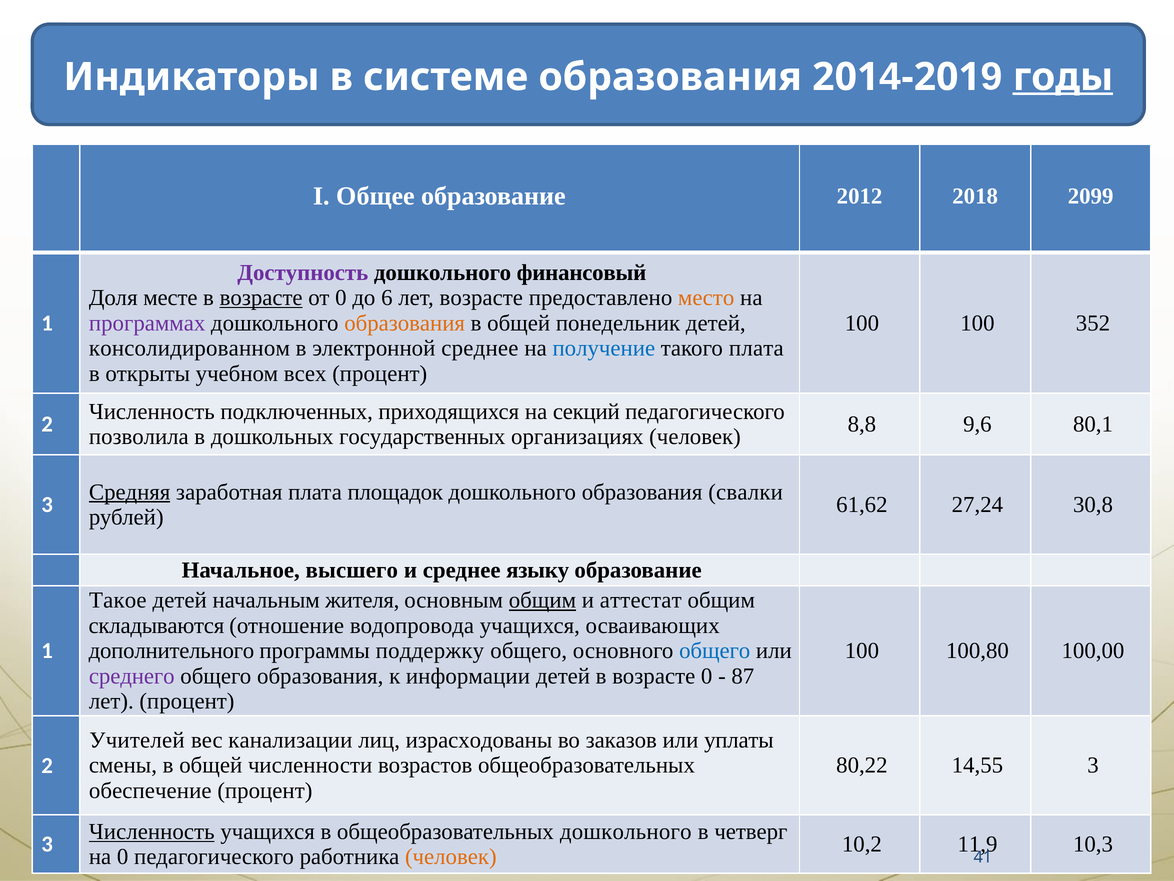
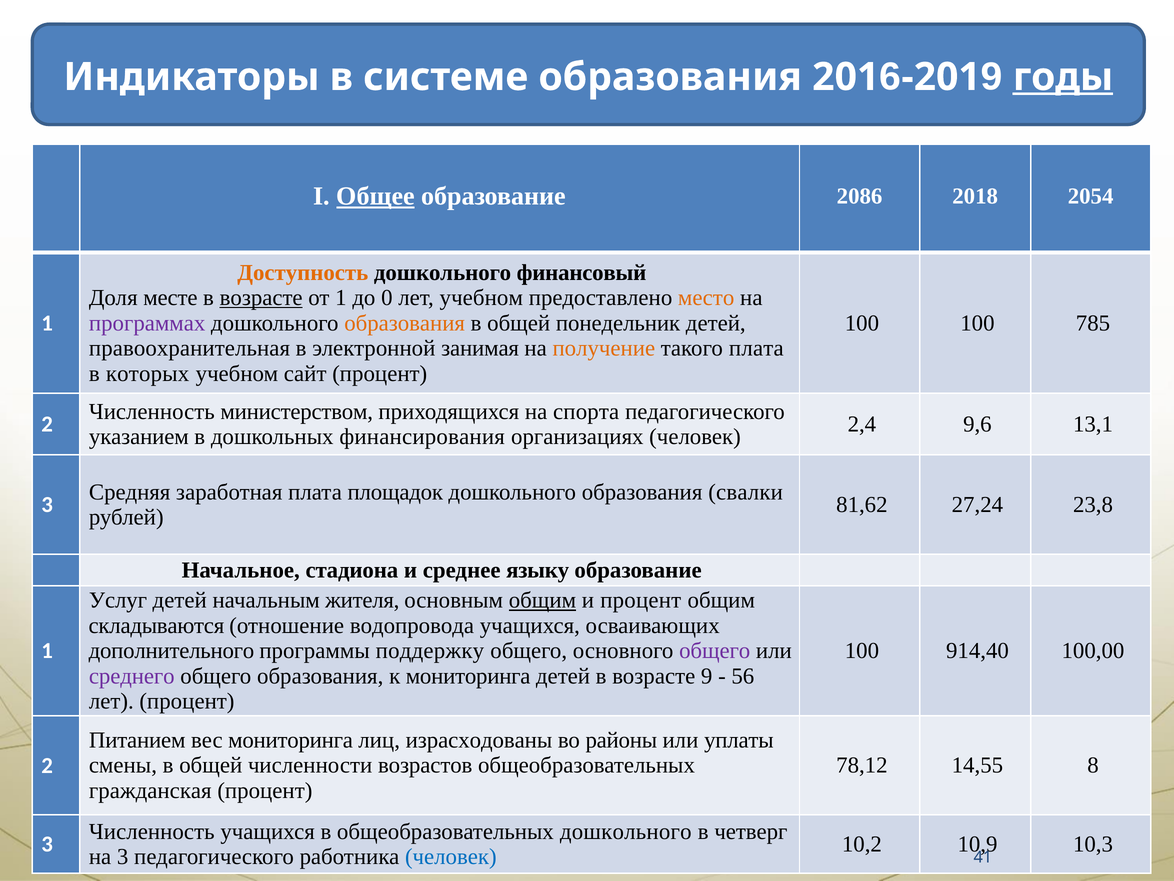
4: 4 -> 6
Общее underline: none -> present
2012: 2012 -> 2086
2099: 2099 -> 2054
Доступность colour: purple -> orange
от 0: 0 -> 1
6: 6 -> 0
лет возрасте: возрасте -> учебном
352: 352 -> 785
консолидированном: консолидированном -> правоохранительная
электронной среднее: среднее -> занимая
получение colour: blue -> orange
открыты: открыты -> которых
всех: всех -> сайт
подключенных: подключенных -> министерством
секций: секций -> спорта
8,8: 8,8 -> 2,4
80,1: 80,1 -> 13,1
позволила: позволила -> указанием
государственных: государственных -> финансирования
Средняя underline: present -> none
61,62: 61,62 -> 81,62
30,8: 30,8 -> 23,8
высшего: высшего -> стадиона
Такое: Такое -> Услуг
и аттестат: аттестат -> процент
общего at (715, 650) colour: blue -> purple
100,80: 100,80 -> 914,40
к информации: информации -> мониторинга
возрасте 0: 0 -> 9
87: 87 -> 56
Учителей: Учителей -> Питанием
вес канализации: канализации -> мониторинга
заказов: заказов -> районы
80,22: 80,22 -> 78,12
14,55 3: 3 -> 8
обеспечение: обеспечение -> гражданская
Численность at (152, 831) underline: present -> none
11,9: 11,9 -> 10,9
на 0: 0 -> 3
человек at (451, 856) colour: orange -> blue
